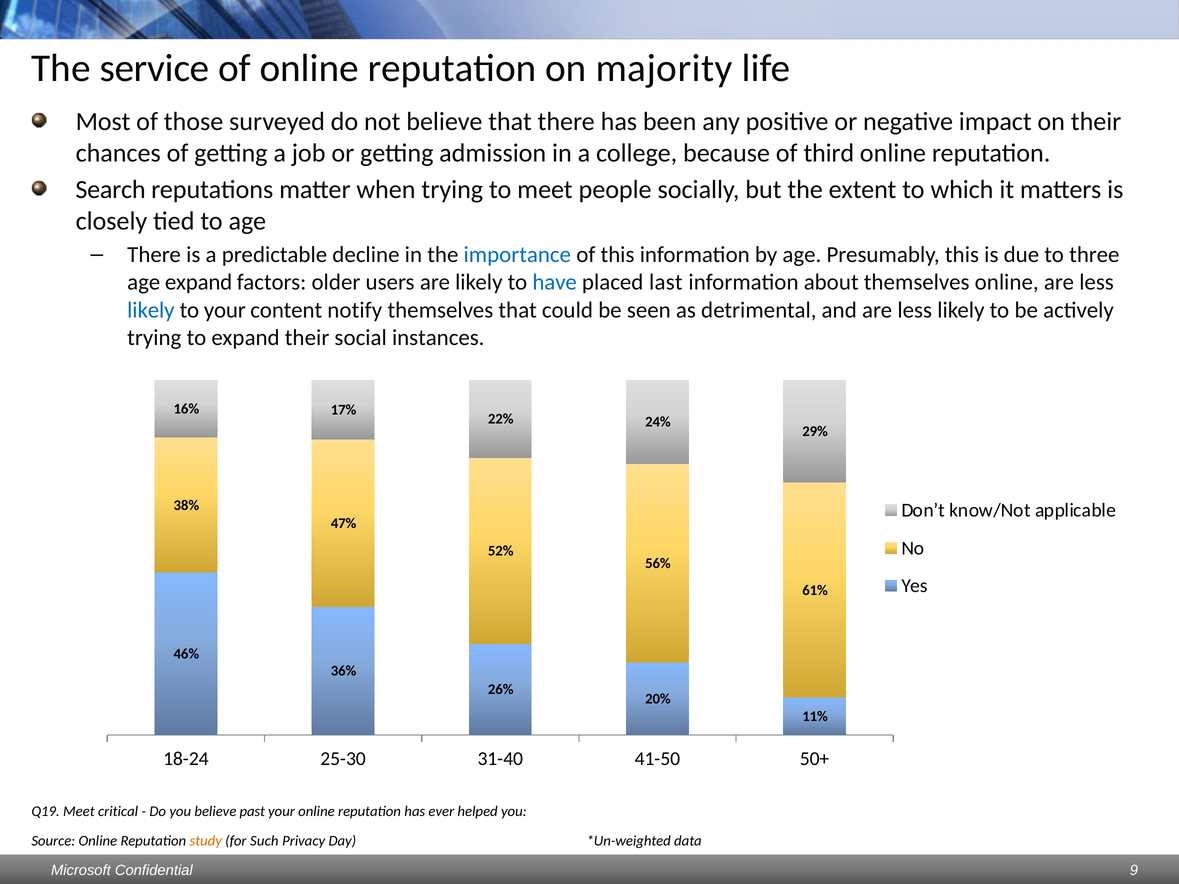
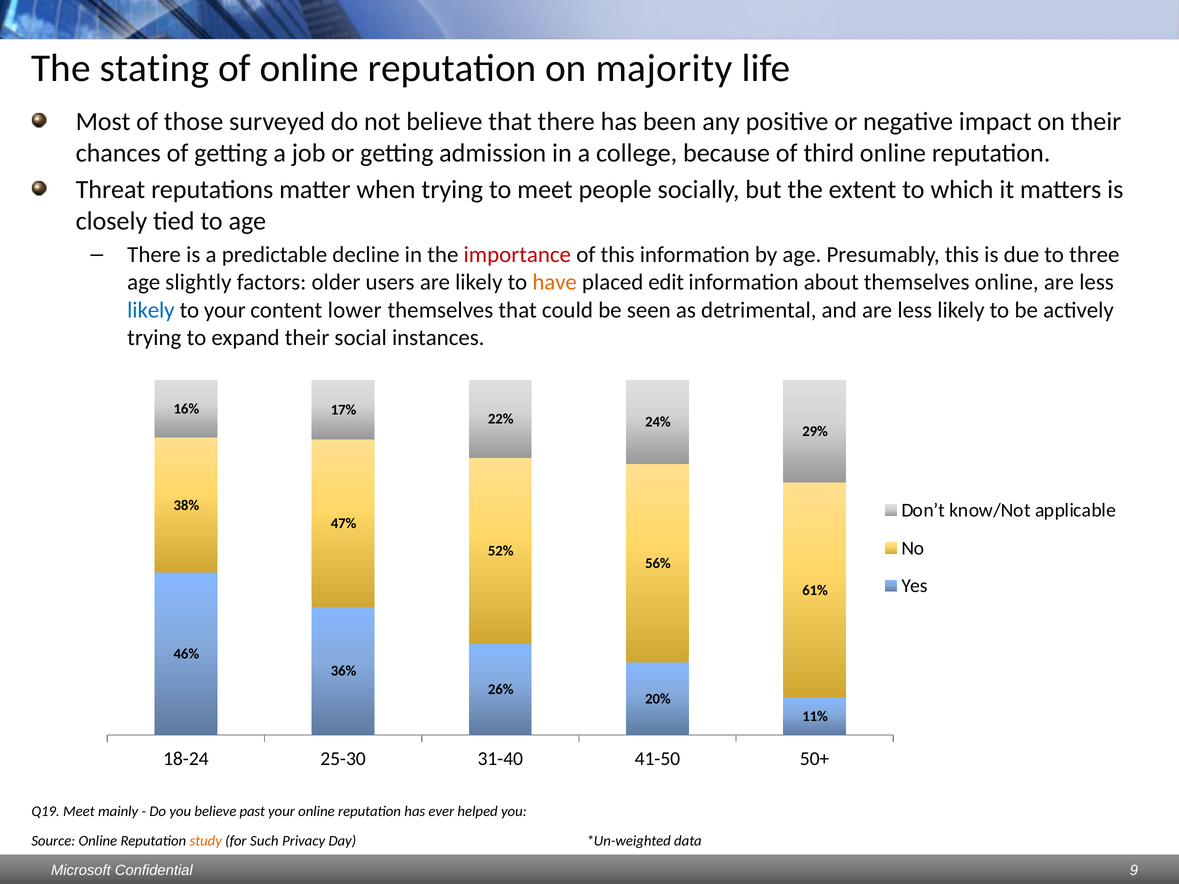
service: service -> stating
Search: Search -> Threat
importance colour: blue -> red
age expand: expand -> slightly
have colour: blue -> orange
last: last -> edit
notify: notify -> lower
critical: critical -> mainly
